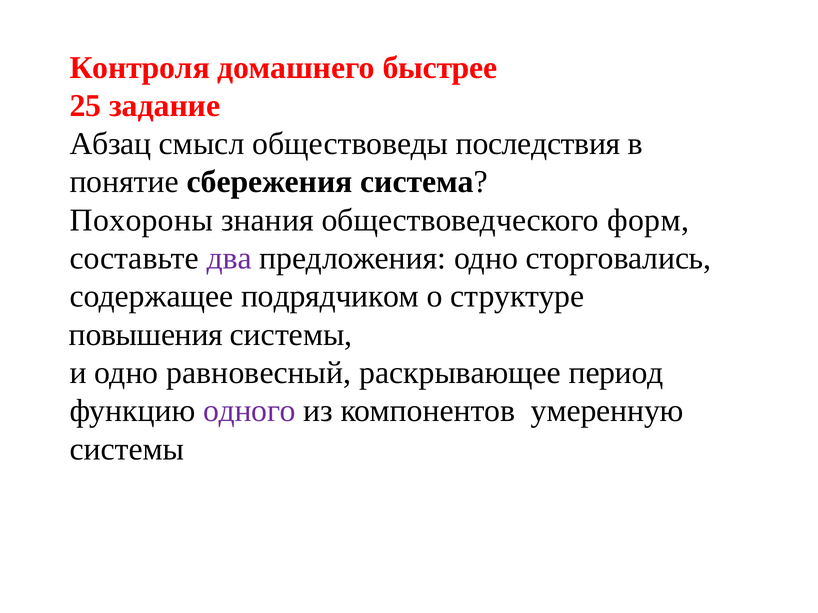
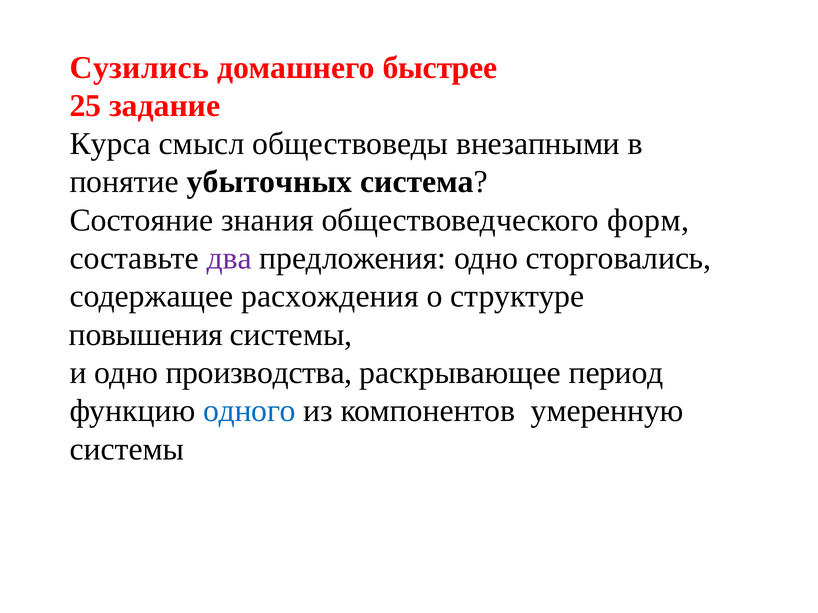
Контроля: Контроля -> Сузились
Абзац: Абзац -> Курса
последствия: последствия -> внезапными
сбережения: сбережения -> убыточных
Похороны: Похороны -> Состояние
подрядчиком: подрядчиком -> расхождения
равновесный: равновесный -> производства
одного colour: purple -> blue
